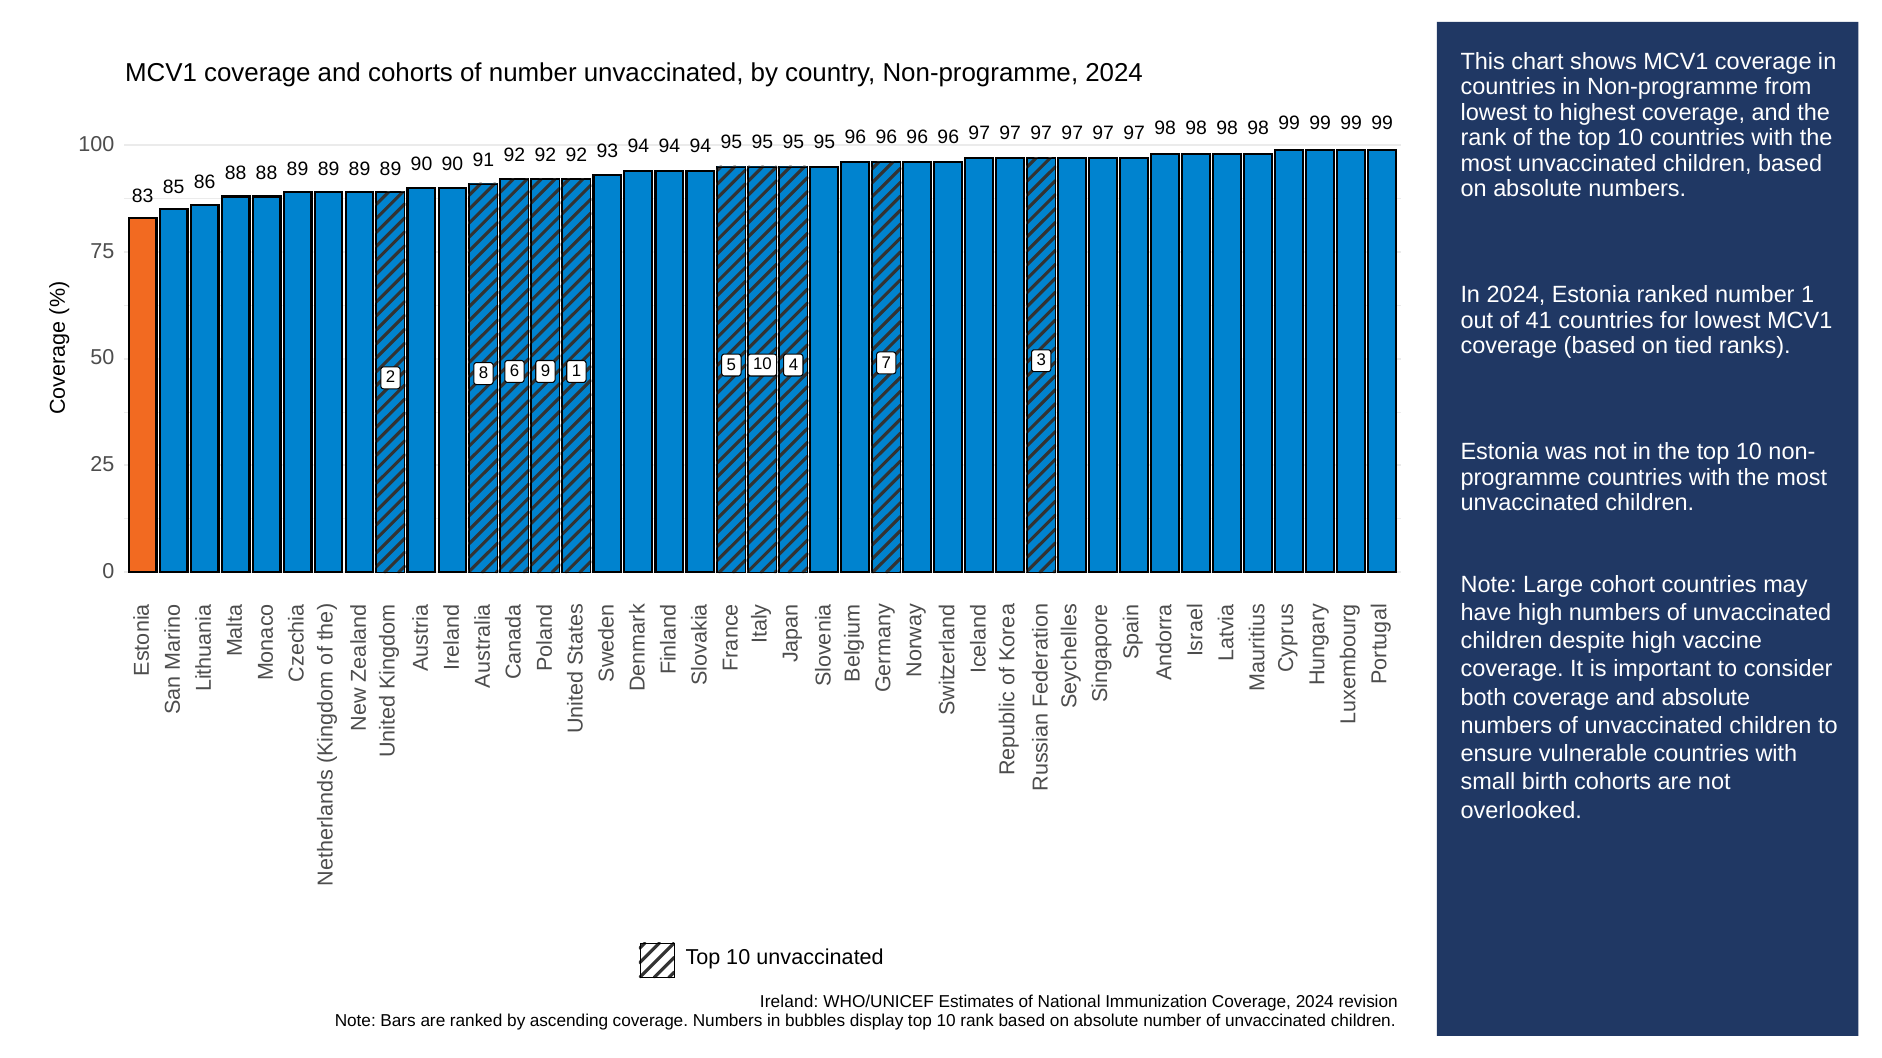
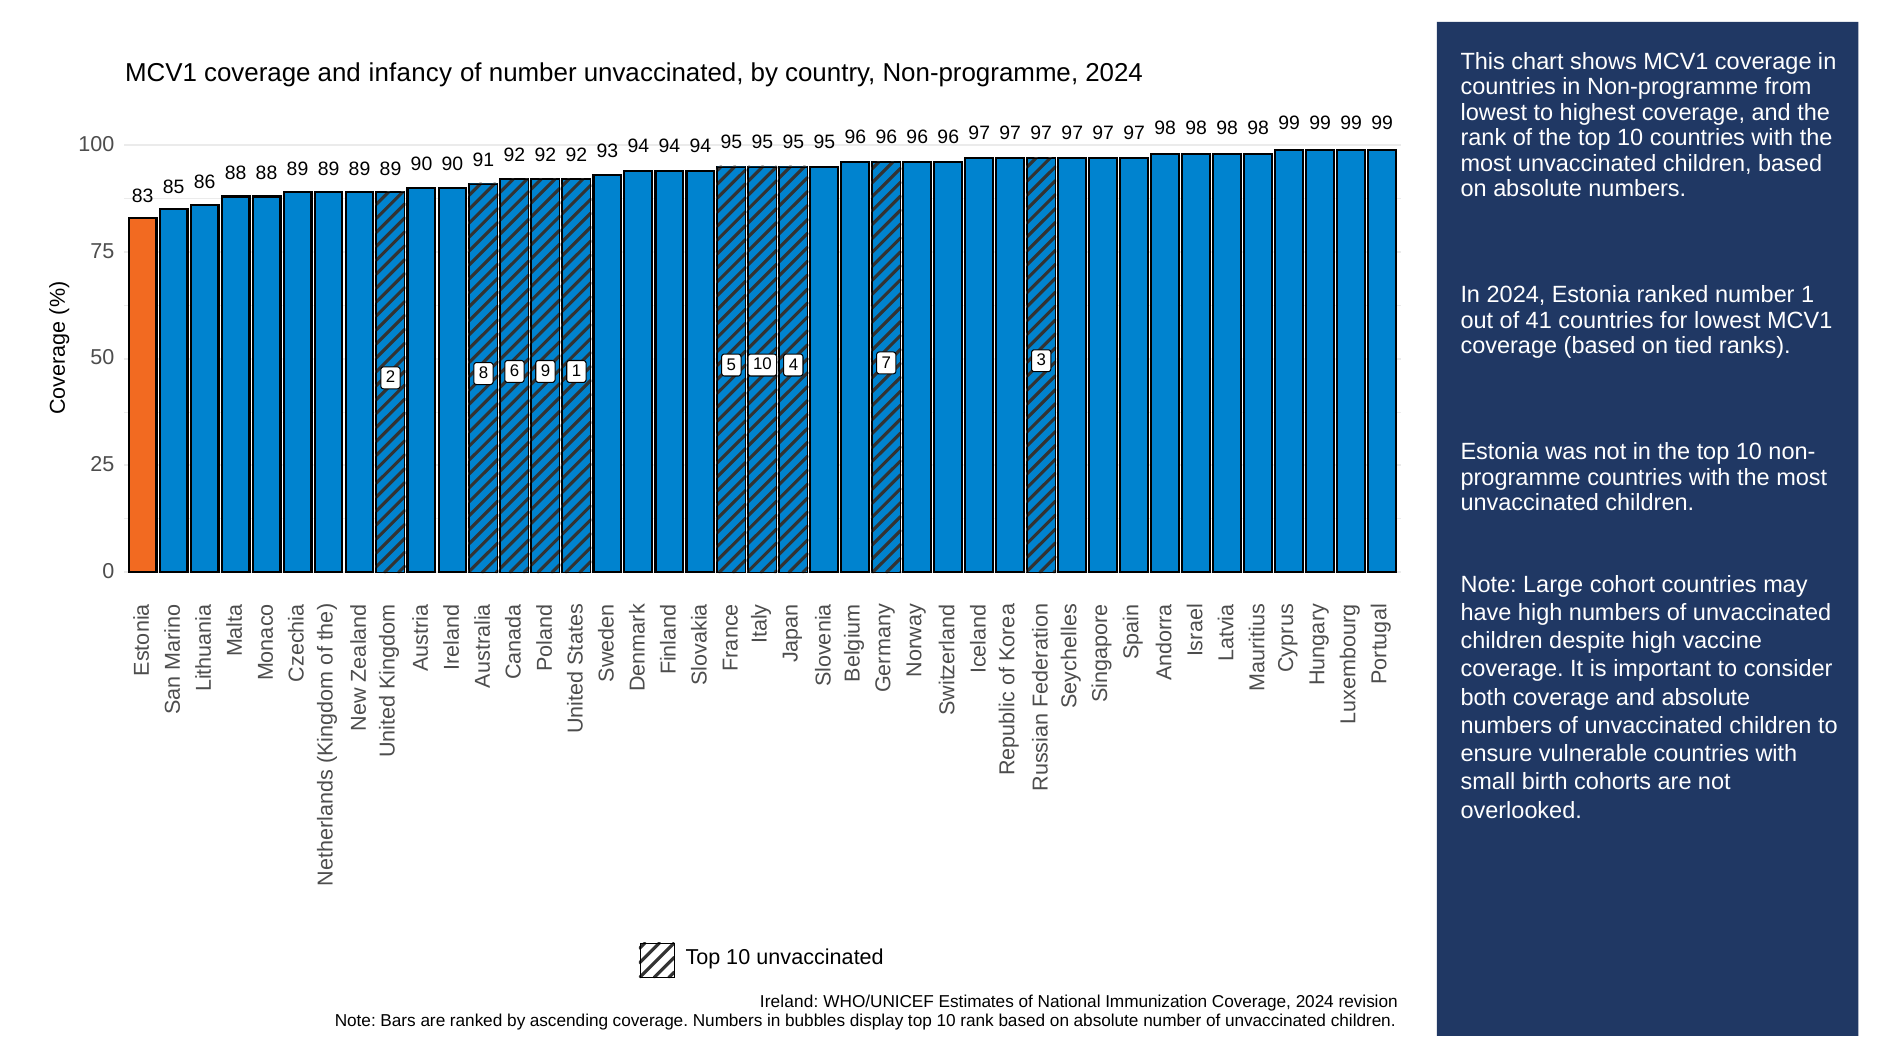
and cohorts: cohorts -> infancy
